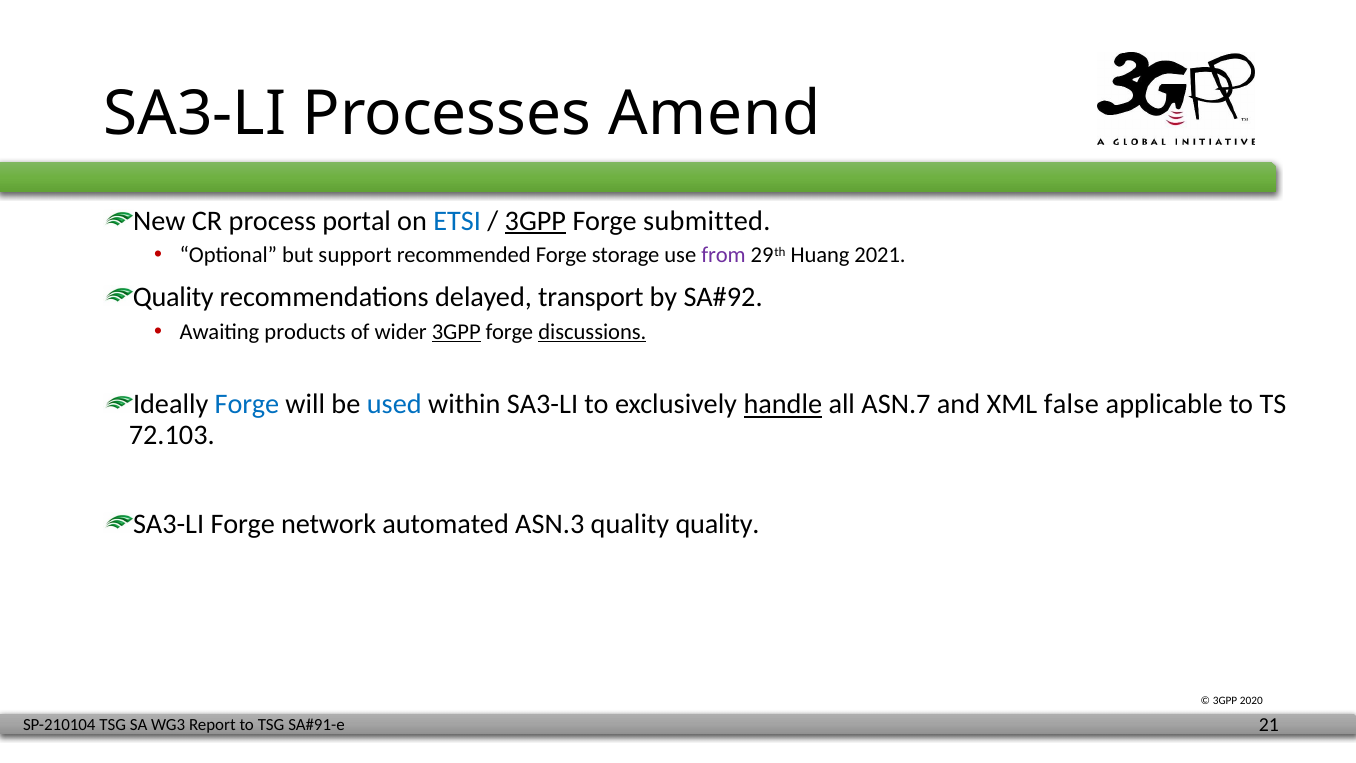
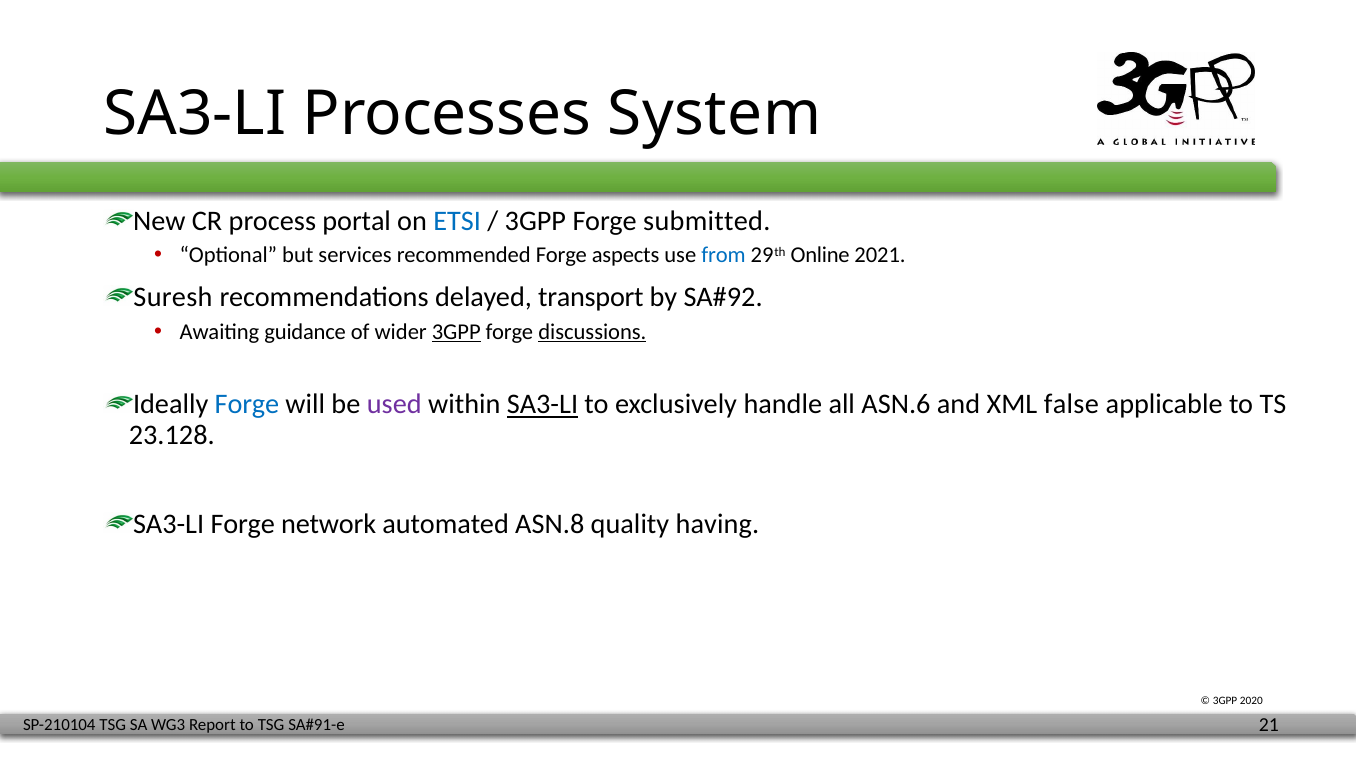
Amend: Amend -> System
3GPP at (535, 221) underline: present -> none
support: support -> services
storage: storage -> aspects
from colour: purple -> blue
Huang: Huang -> Online
Quality at (173, 297): Quality -> Suresh
products: products -> guidance
used colour: blue -> purple
SA3-LI at (542, 404) underline: none -> present
handle underline: present -> none
ASN.7: ASN.7 -> ASN.6
72.103: 72.103 -> 23.128
ASN.3: ASN.3 -> ASN.8
quality quality: quality -> having
